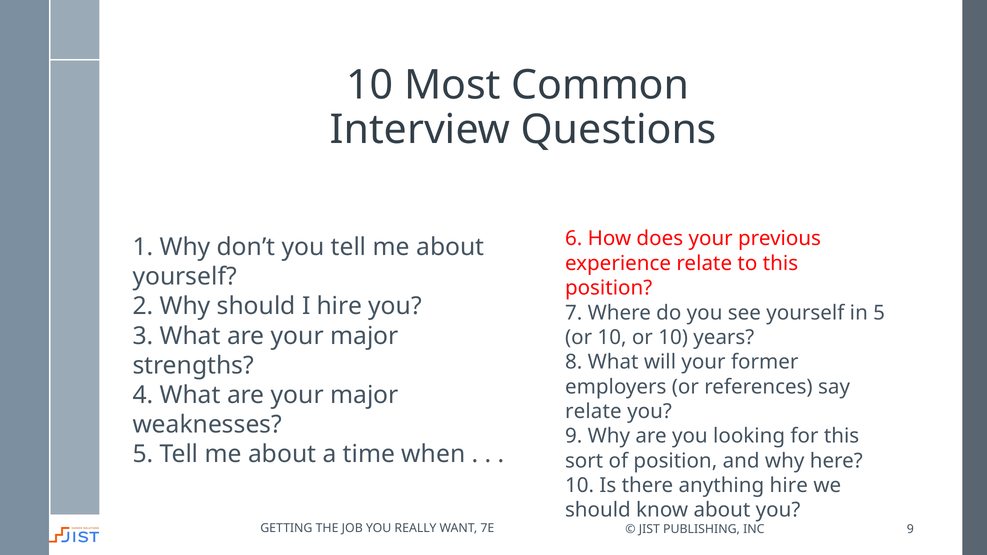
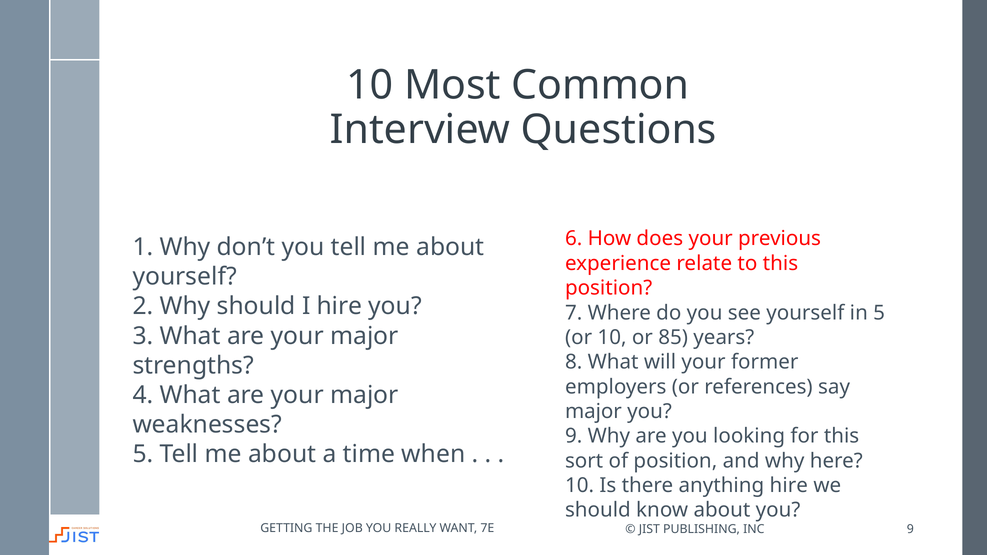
10 or 10: 10 -> 85
relate at (593, 412): relate -> major
